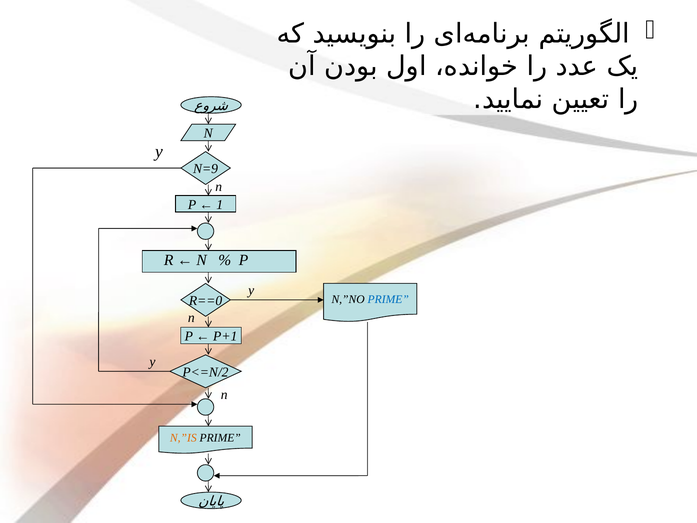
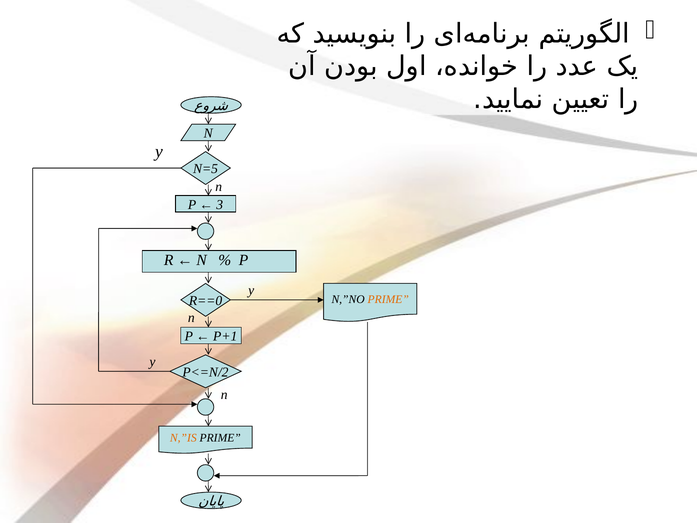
N=9: N=9 -> N=5
1: 1 -> 3
PRIME at (388, 299) colour: blue -> orange
